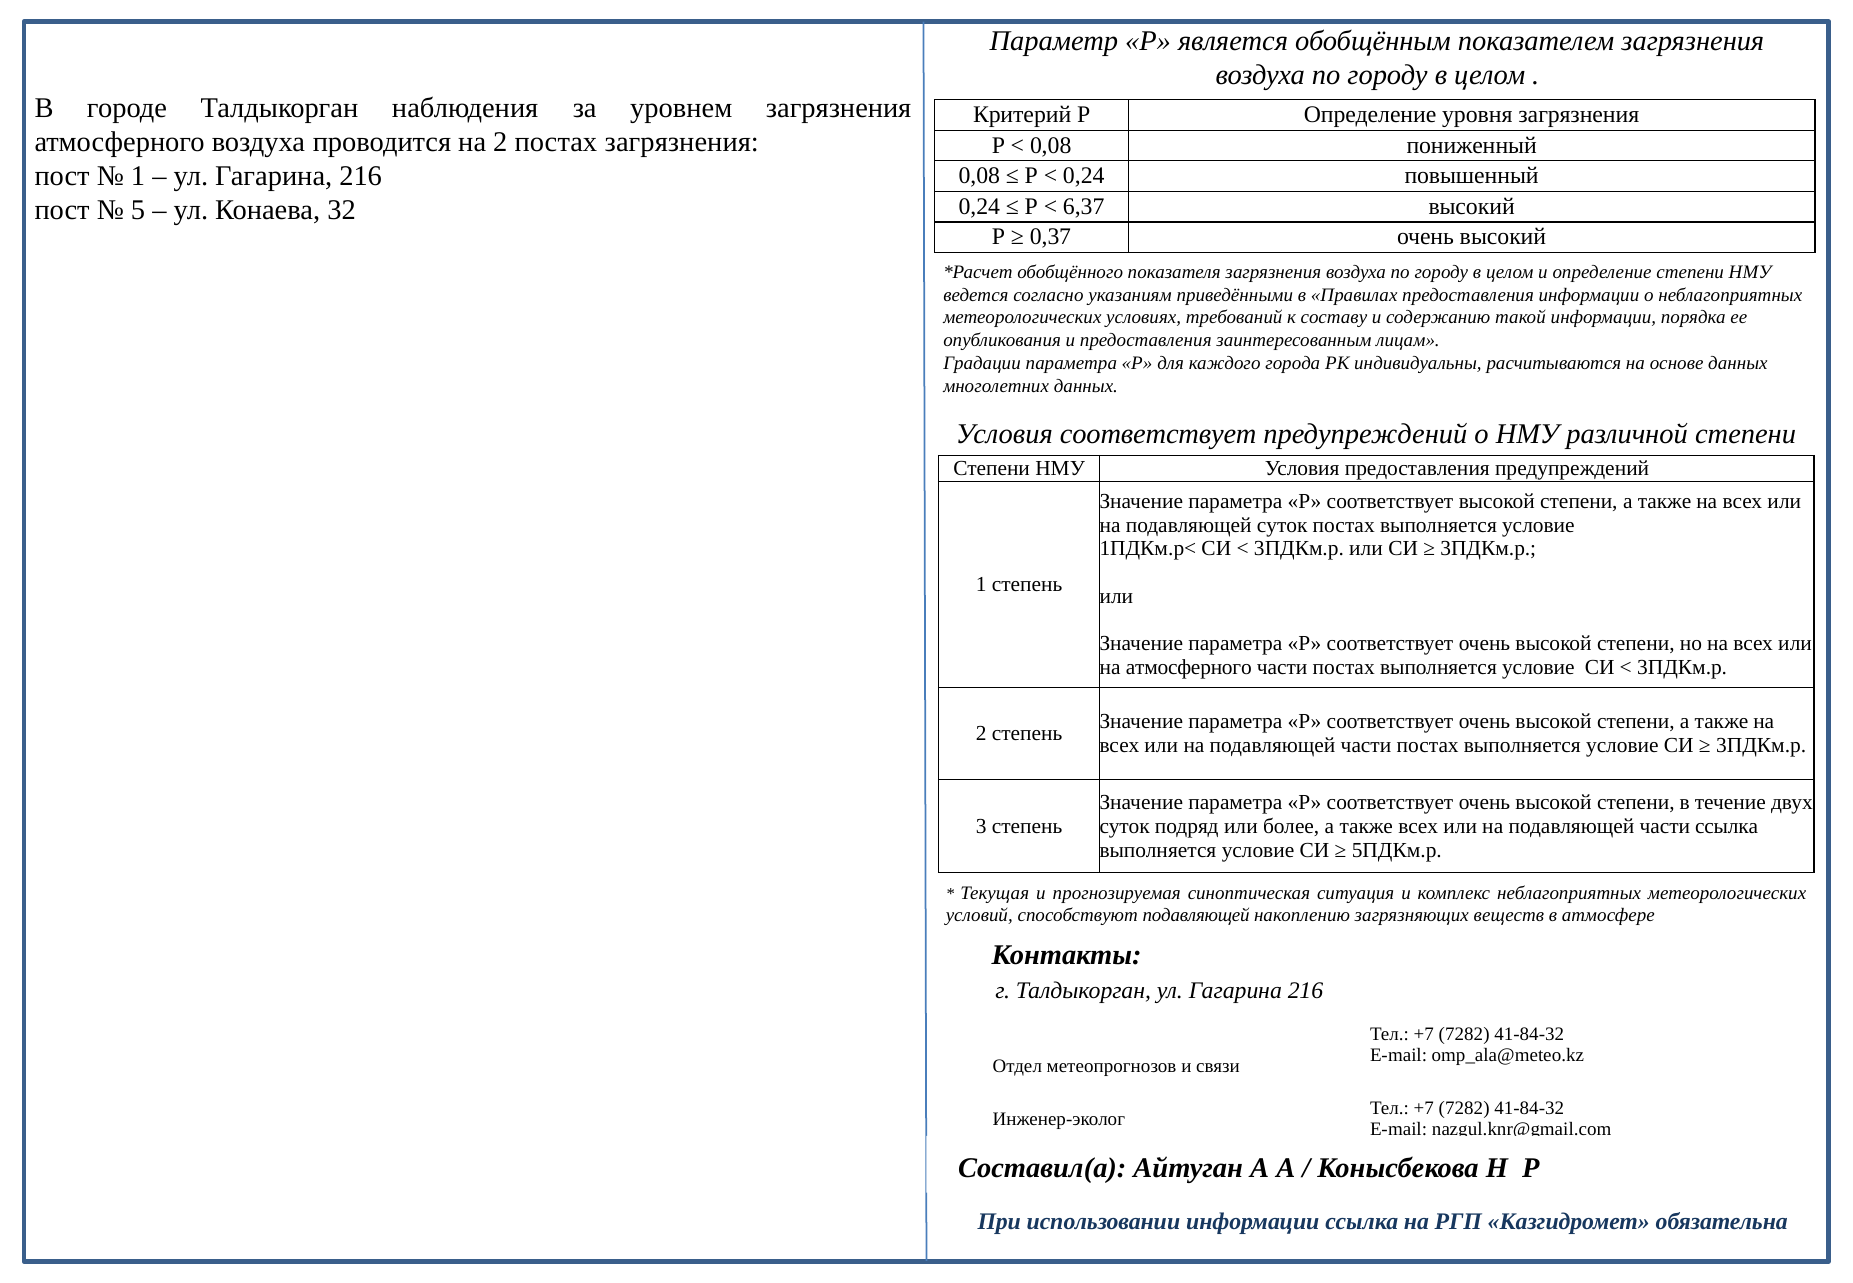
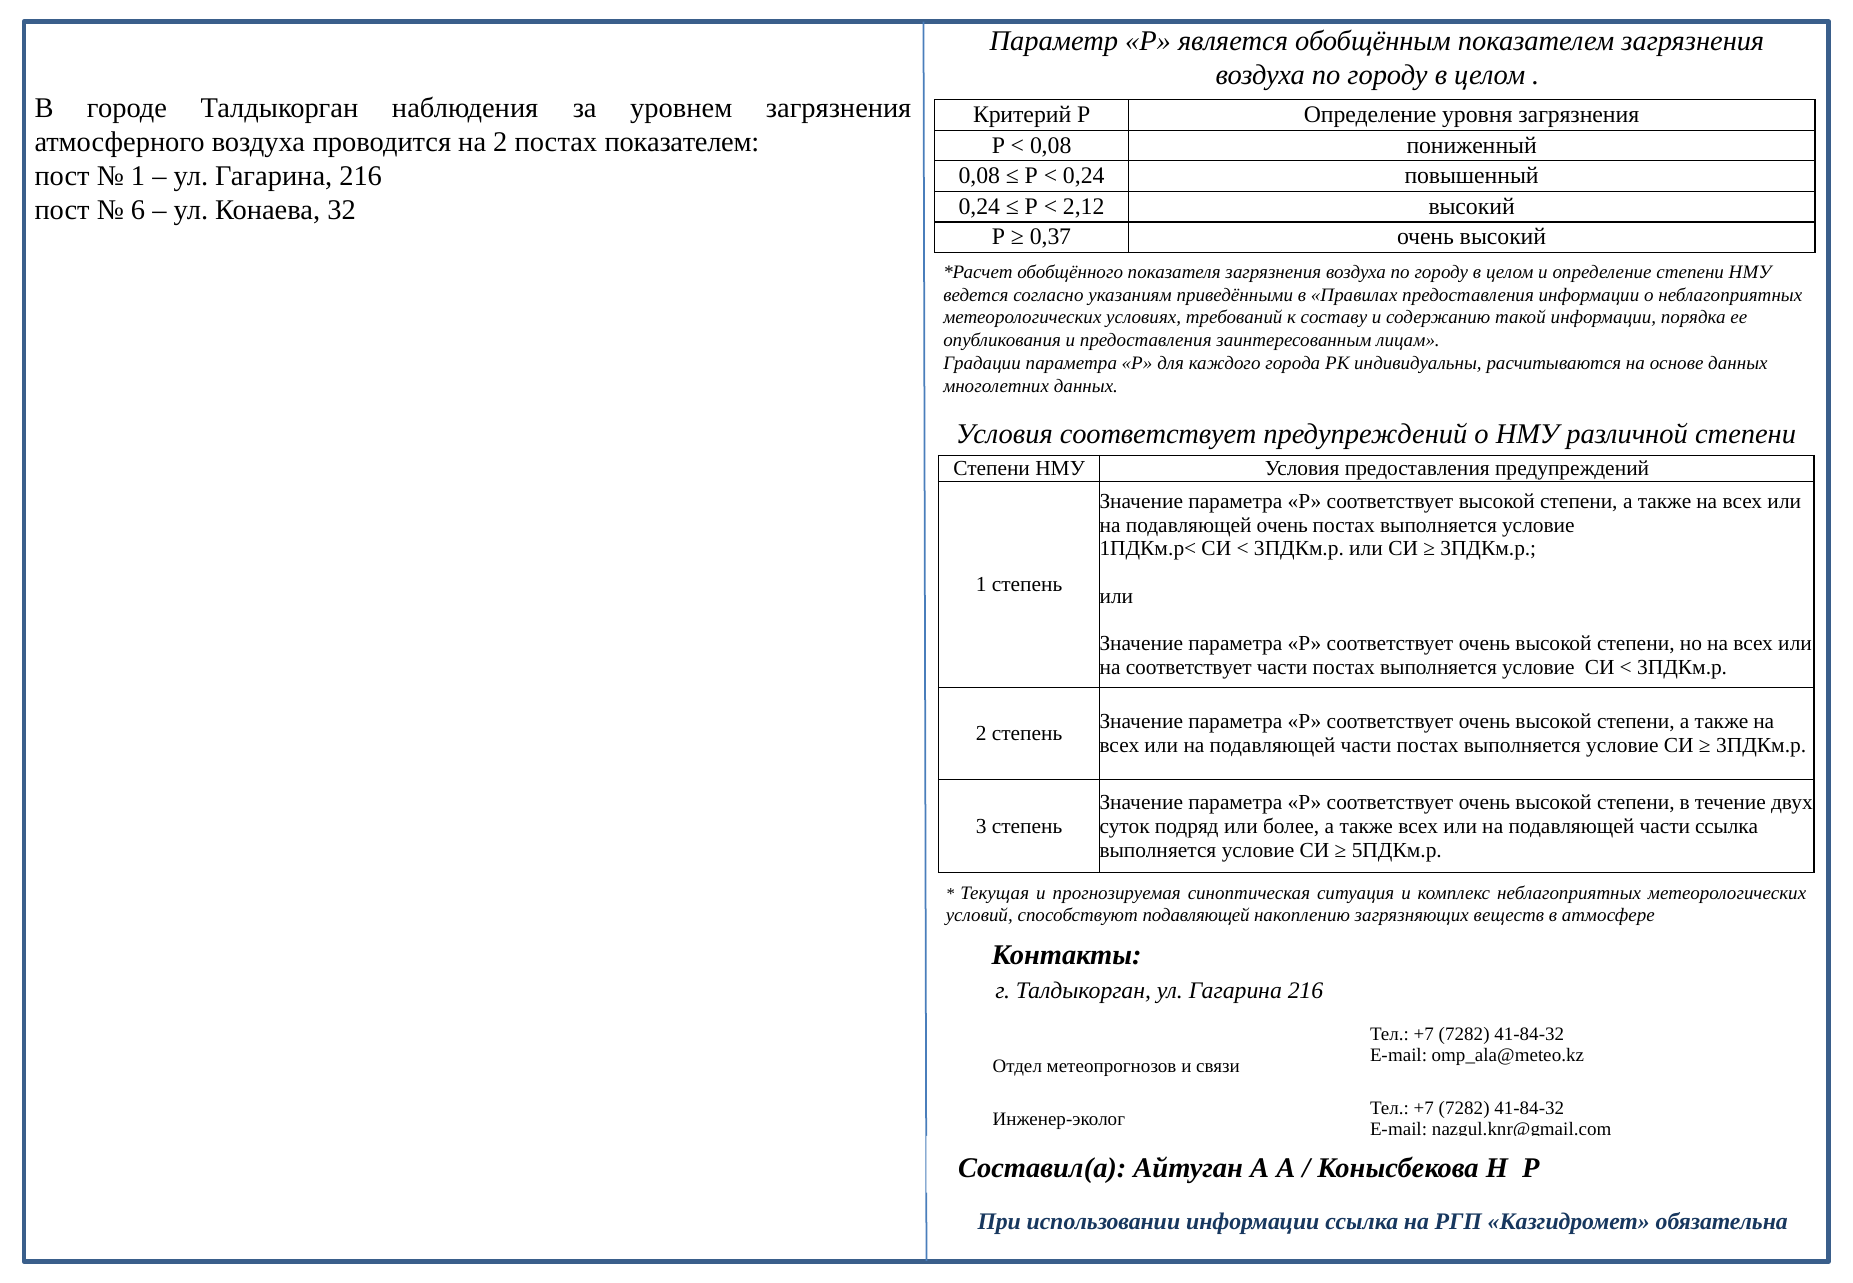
постах загрязнения: загрязнения -> показателем
6,37: 6,37 -> 2,12
5: 5 -> 6
подавляющей суток: суток -> очень
на атмосферного: атмосферного -> соответствует
